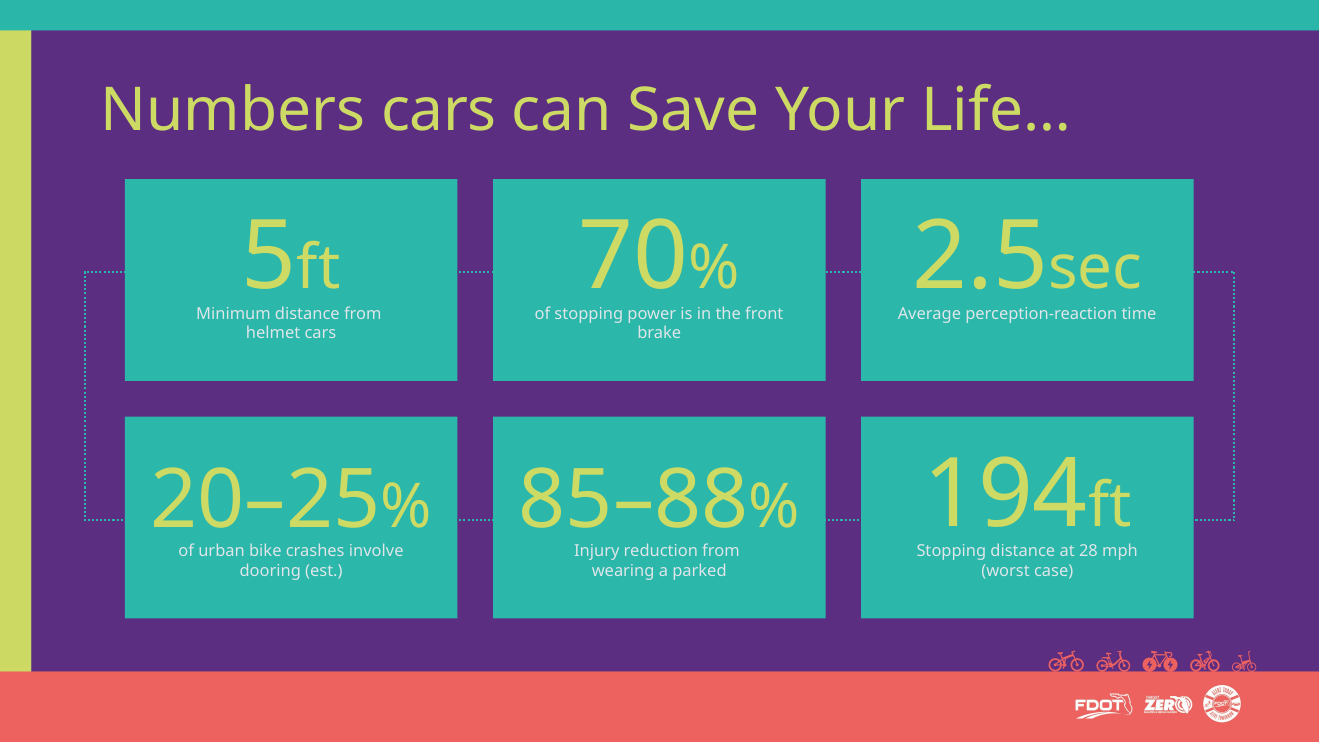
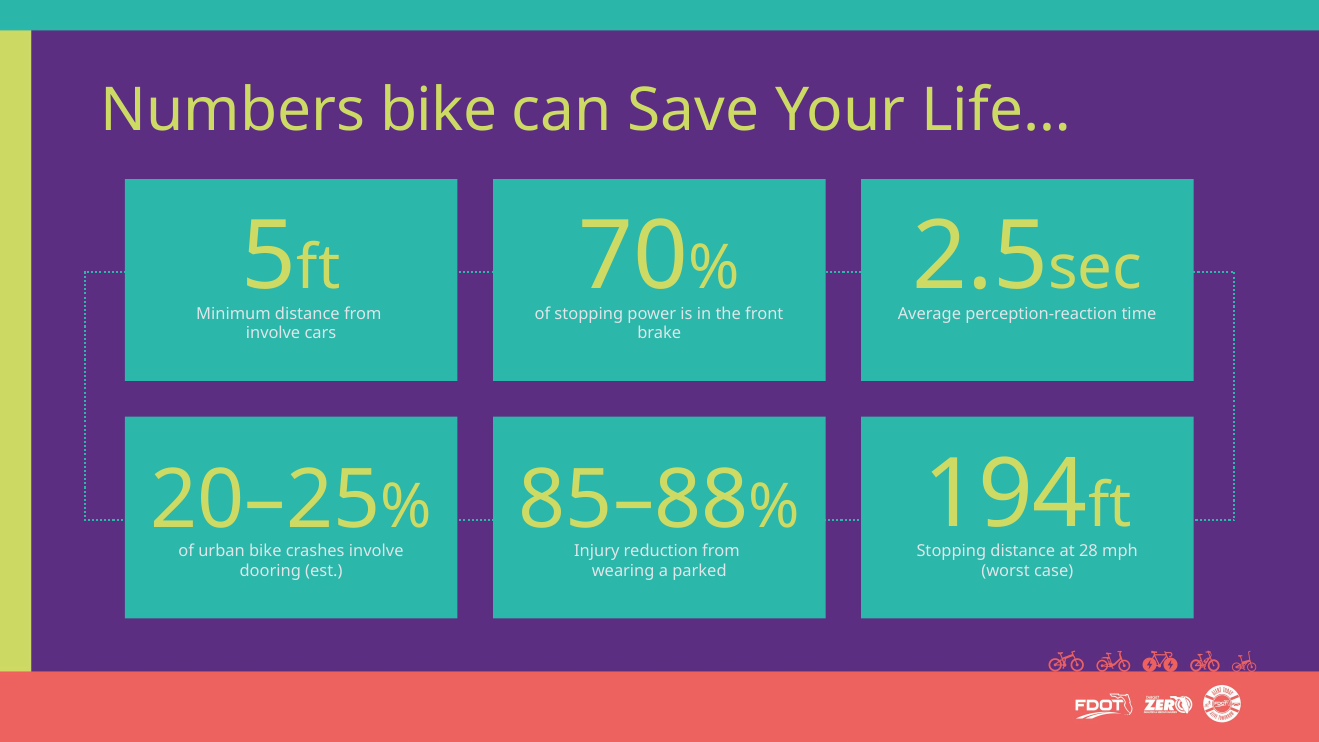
Numbers cars: cars -> bike
helmet at (273, 334): helmet -> involve
